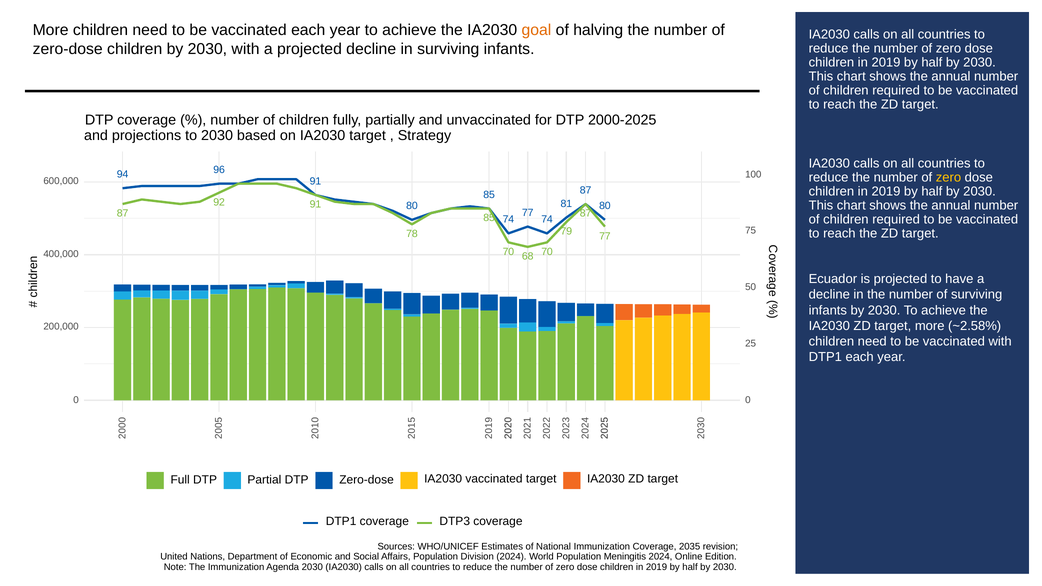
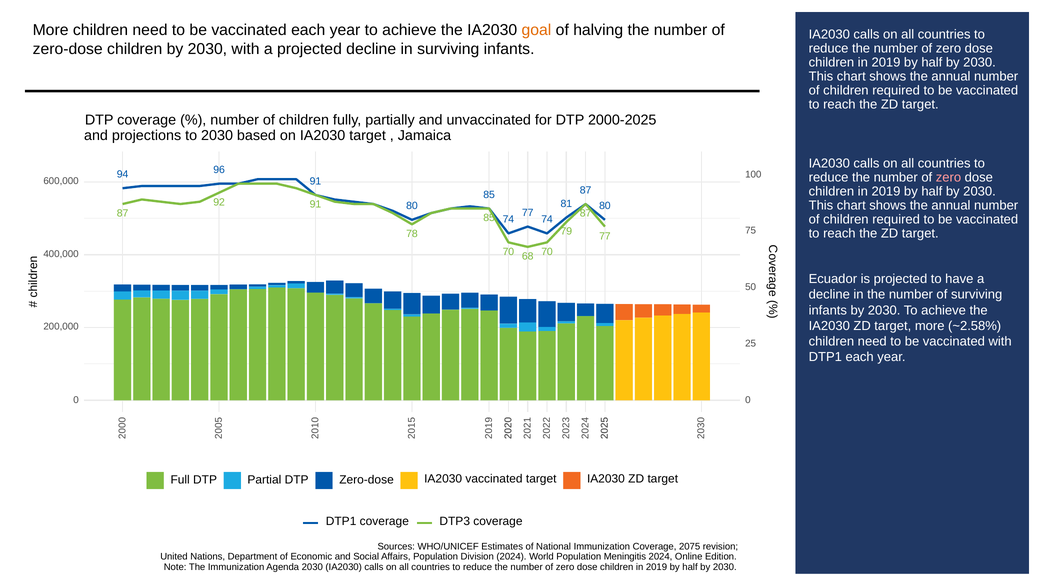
Strategy: Strategy -> Jamaica
zero at (948, 178) colour: yellow -> pink
2035: 2035 -> 2075
